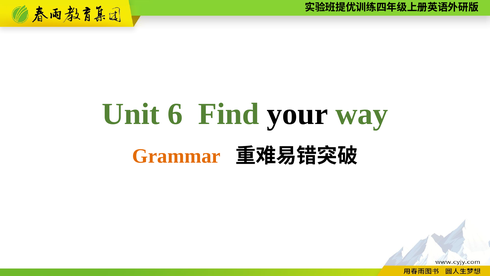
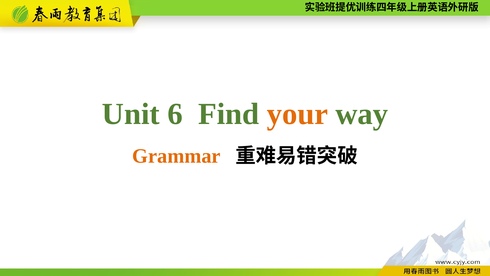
your colour: black -> orange
